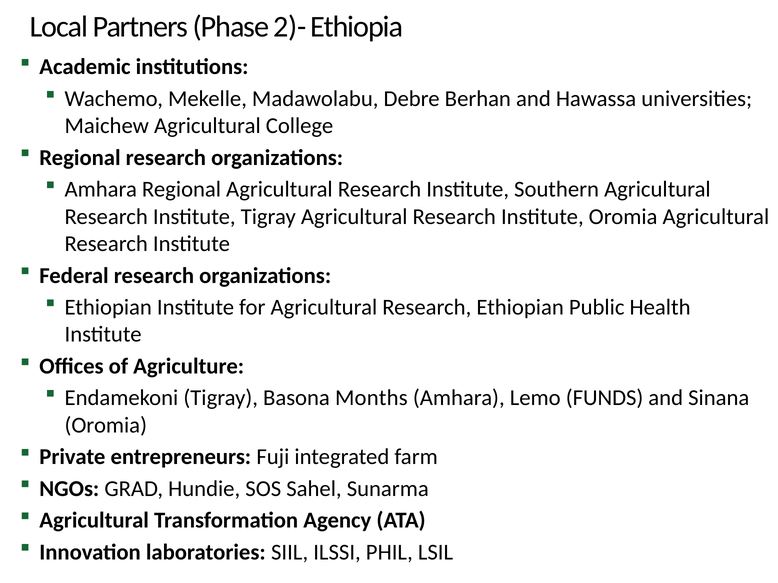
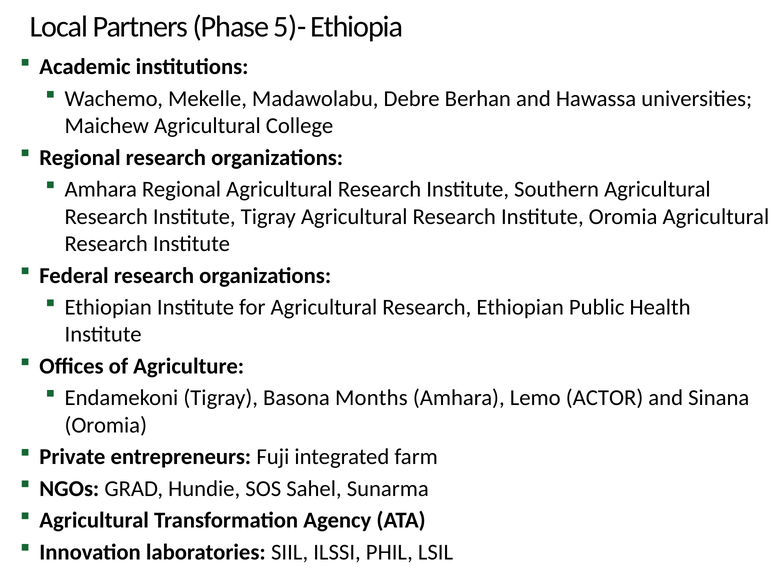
2)-: 2)- -> 5)-
FUNDS: FUNDS -> ACTOR
